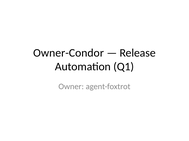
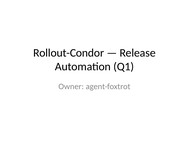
Owner-Condor: Owner-Condor -> Rollout-Condor
